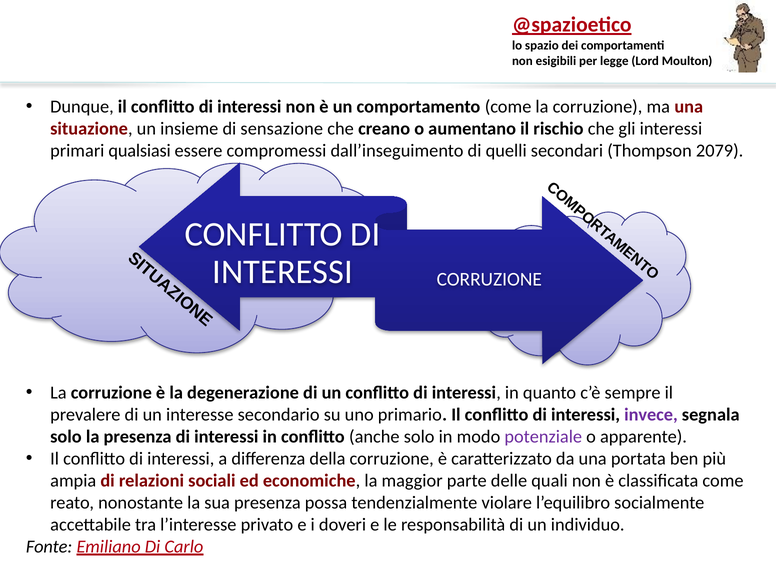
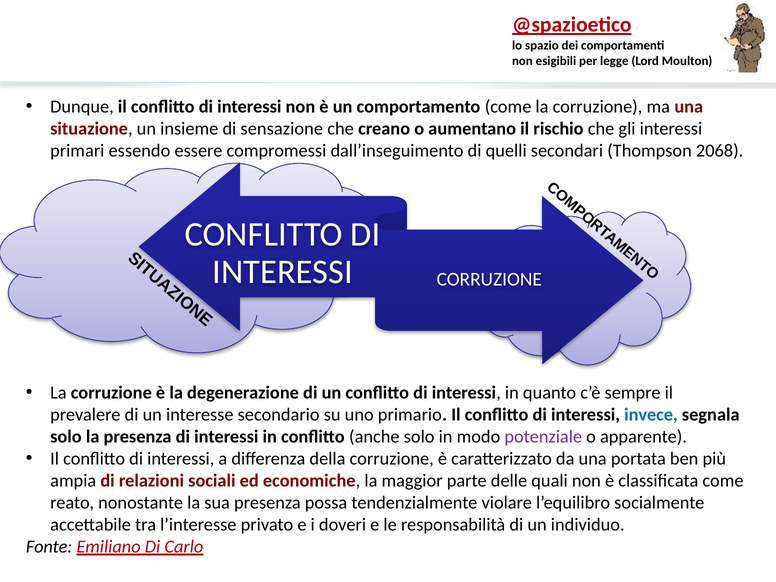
qualsiasi: qualsiasi -> essendo
2079: 2079 -> 2068
invece colour: purple -> blue
